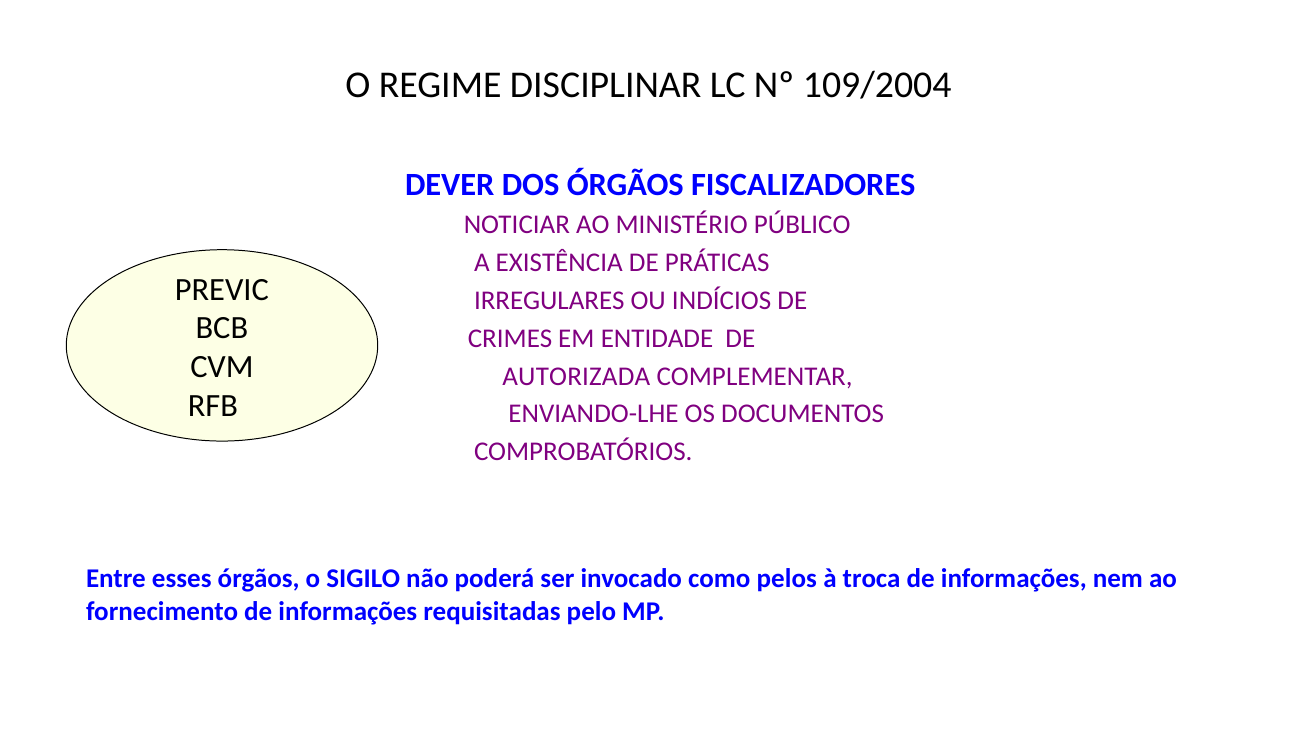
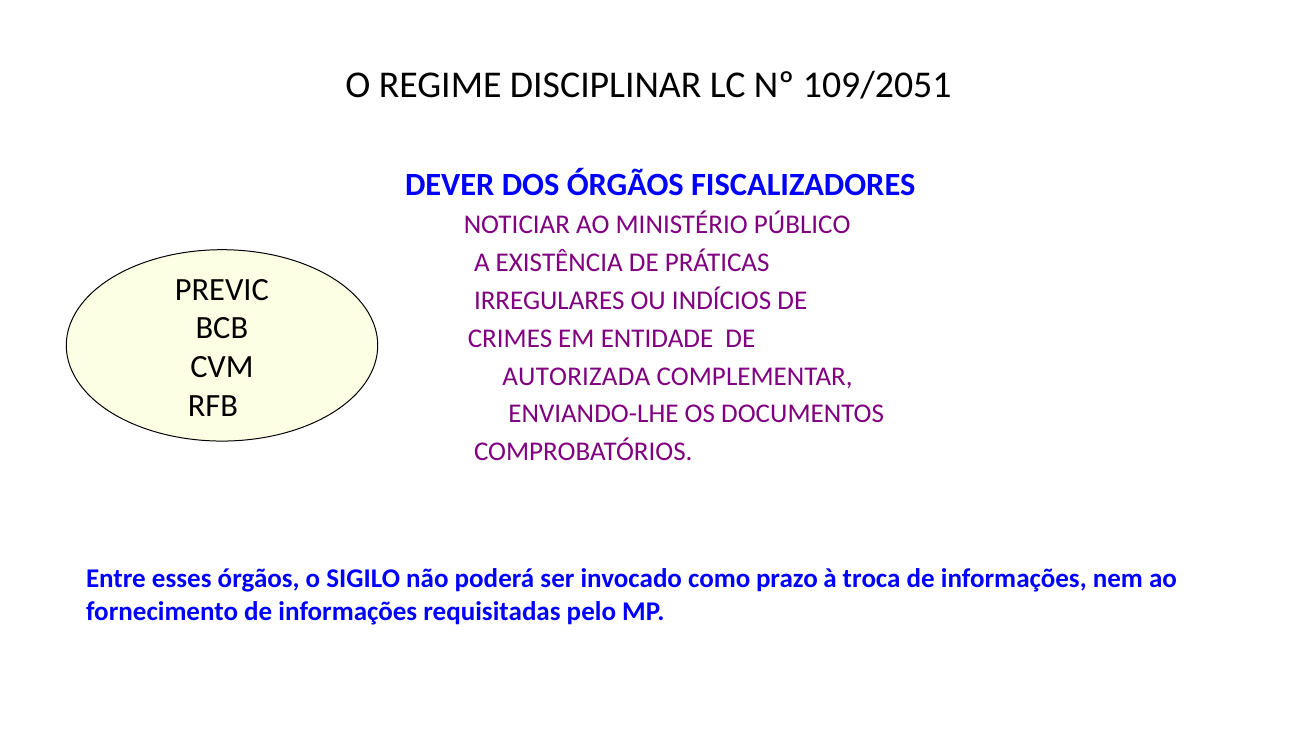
109/2004: 109/2004 -> 109/2051
pelos: pelos -> prazo
